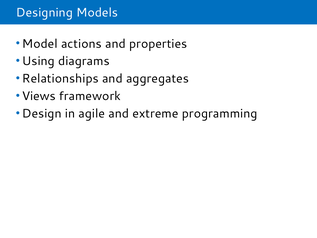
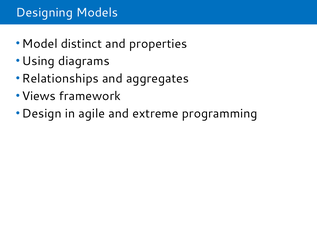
actions: actions -> distinct
